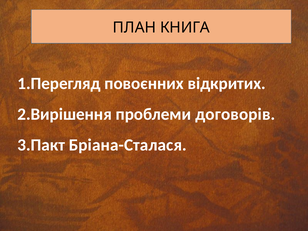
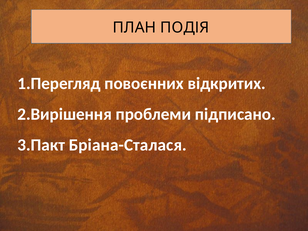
КНИГА: КНИГА -> ПОДІЯ
договорів: договорів -> підписано
